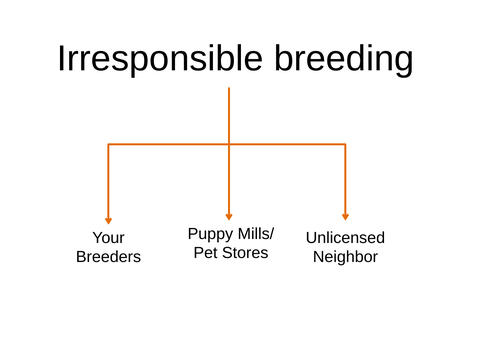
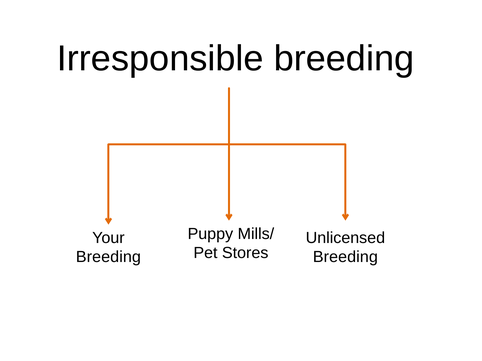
Breeders at (108, 257): Breeders -> Breeding
Neighbor at (345, 257): Neighbor -> Breeding
